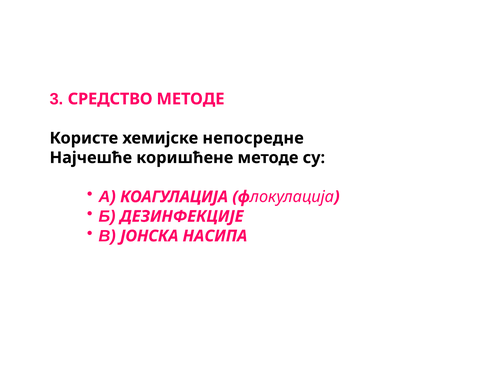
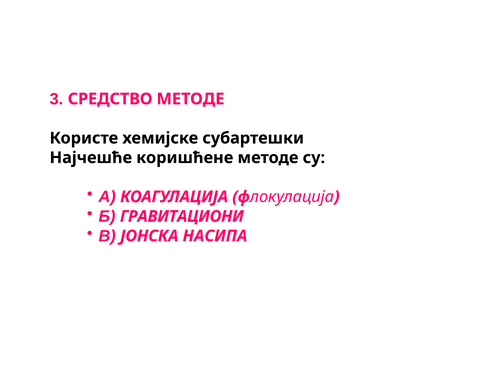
непосредне: непосредне -> субартешки
ДЕЗИНФЕКЦИЈЕ: ДЕЗИНФЕКЦИЈЕ -> ГРАВИТАЦИОНИ
